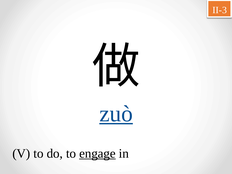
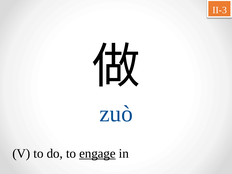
zuò underline: present -> none
